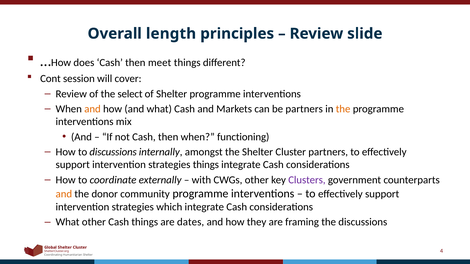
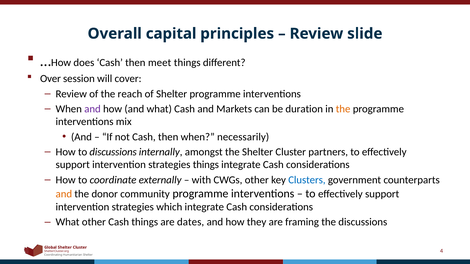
length: length -> capital
Cont: Cont -> Over
select: select -> reach
and at (92, 109) colour: orange -> purple
be partners: partners -> duration
functioning: functioning -> necessarily
Clusters colour: purple -> blue
